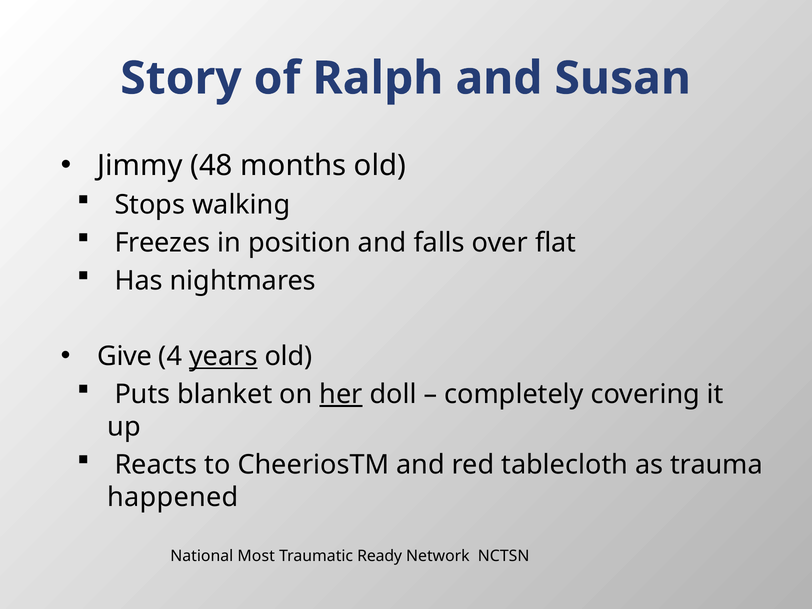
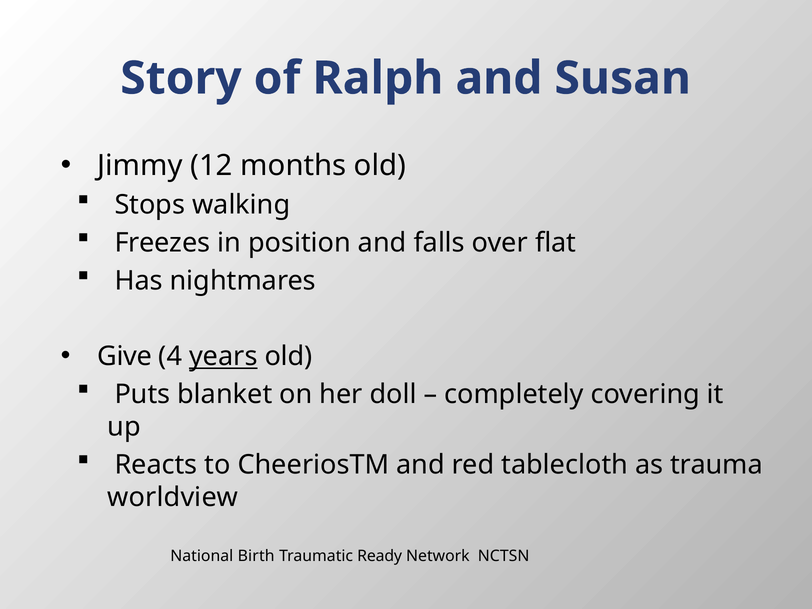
48: 48 -> 12
her underline: present -> none
happened: happened -> worldview
Most: Most -> Birth
